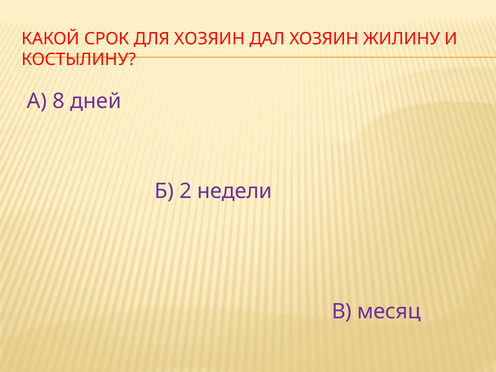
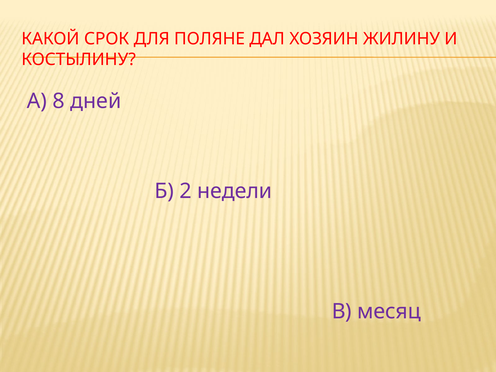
ДЛЯ ХОЗЯИН: ХОЗЯИН -> ПОЛЯНЕ
